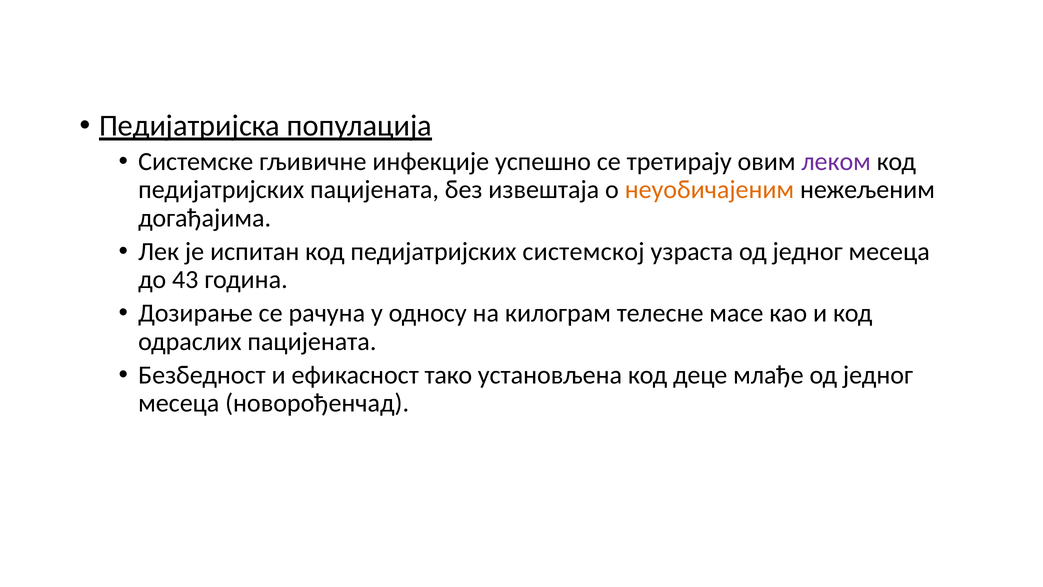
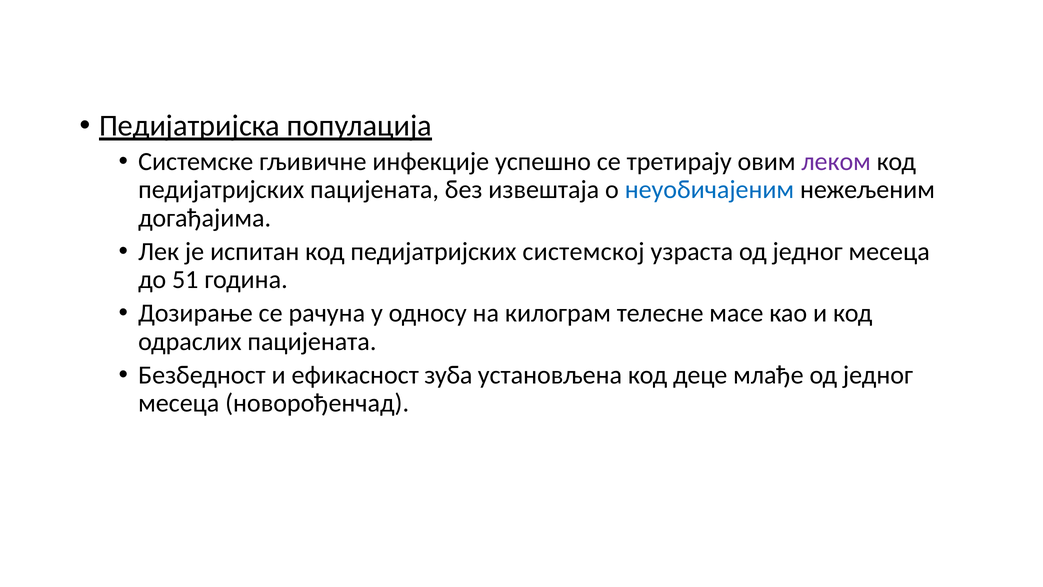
неуобичајеним colour: orange -> blue
43: 43 -> 51
тако: тако -> зубa
